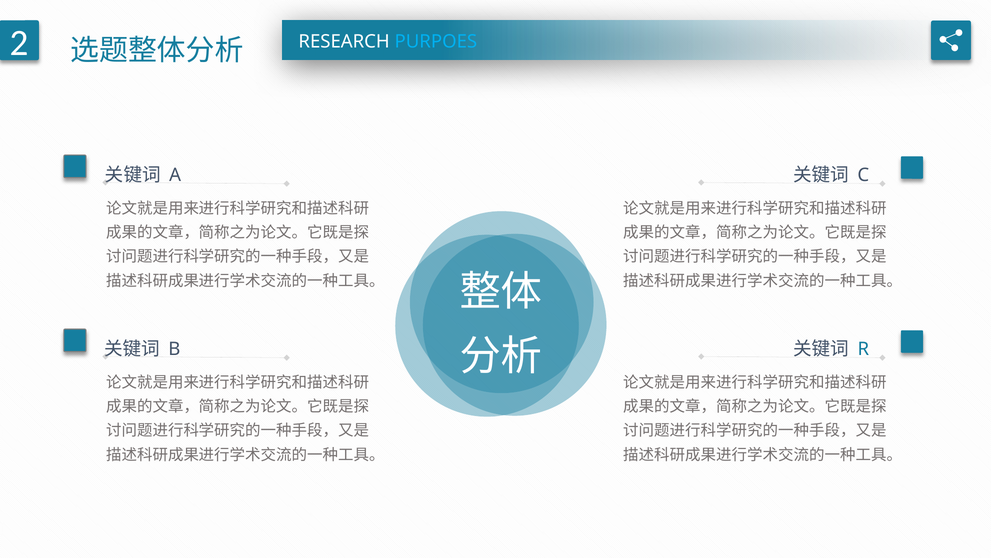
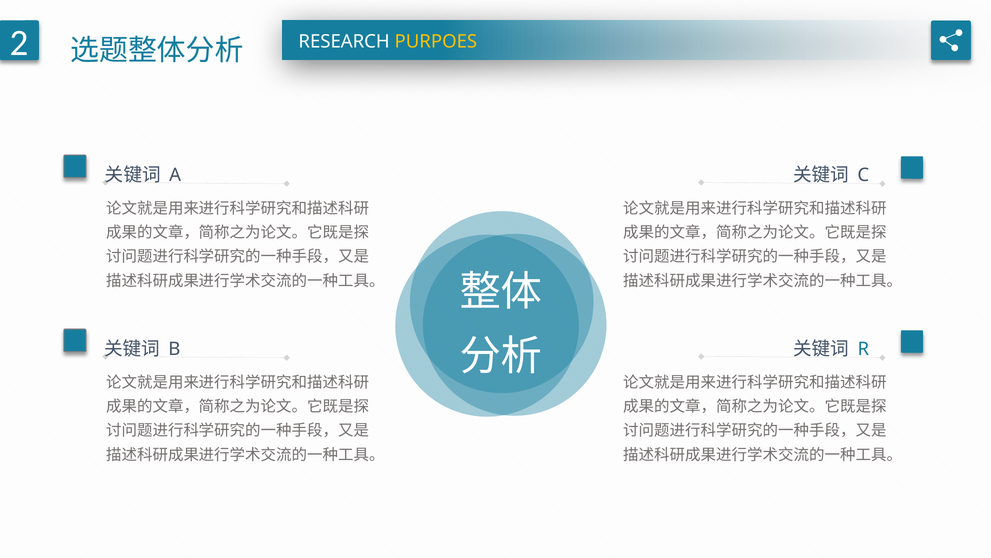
PURPOES colour: light blue -> yellow
